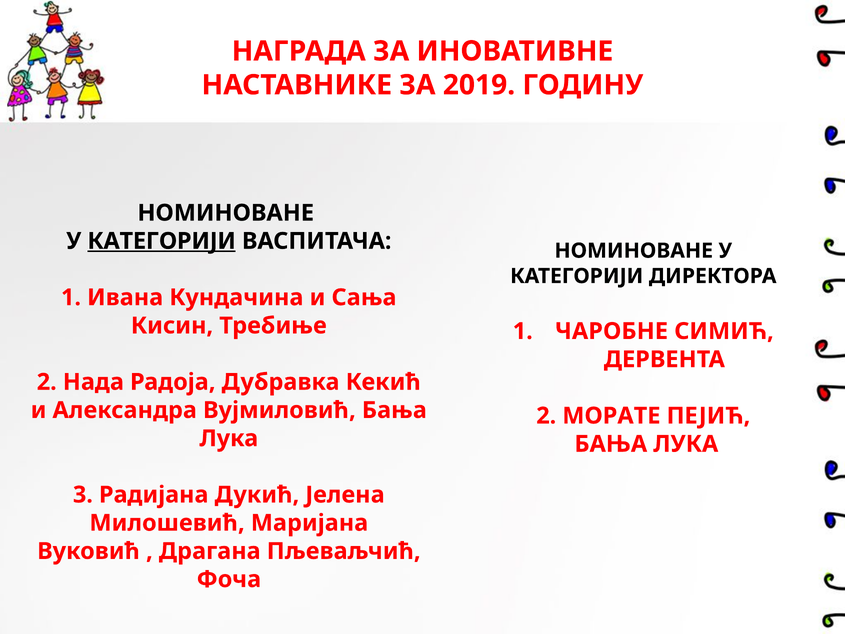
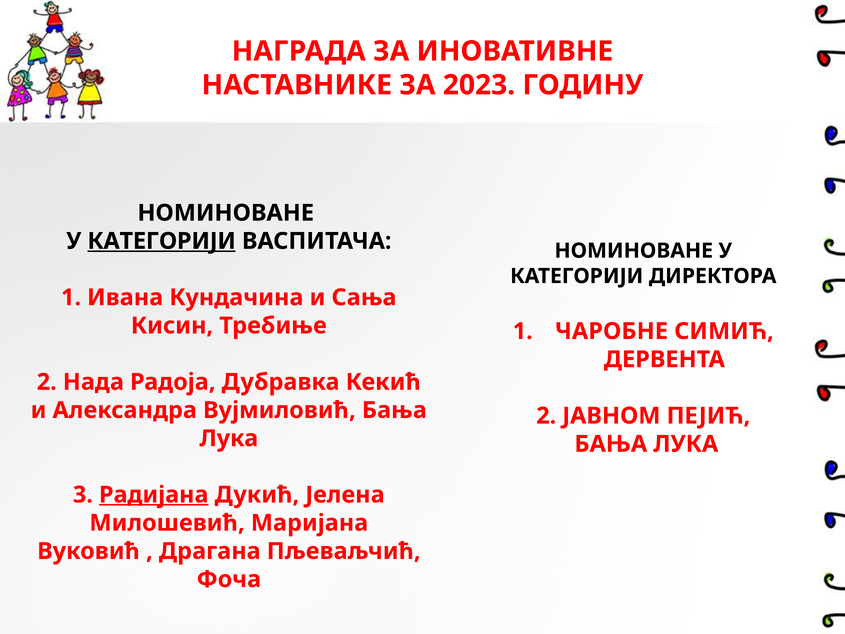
2019: 2019 -> 2023
МОРАТЕ: МОРАТЕ -> ЈАВНОМ
Радијана underline: none -> present
